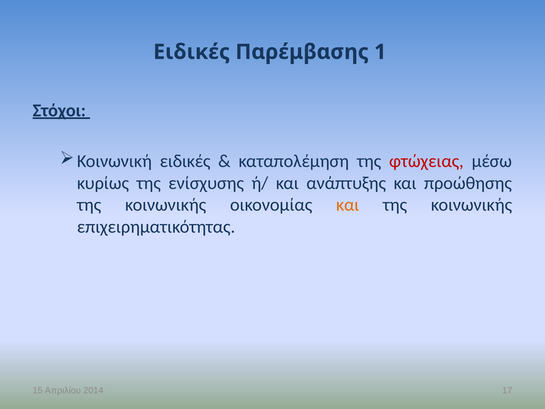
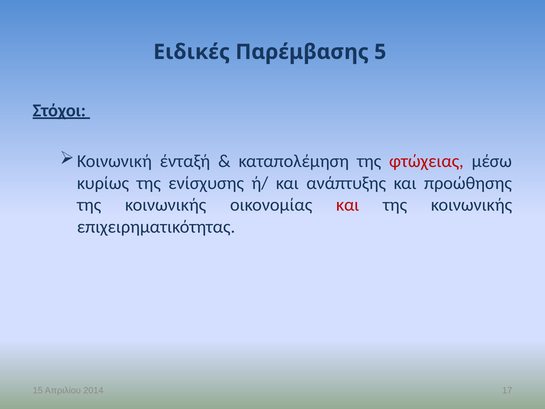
1: 1 -> 5
Κοινωνική ειδικές: ειδικές -> ένταξή
και at (348, 205) colour: orange -> red
